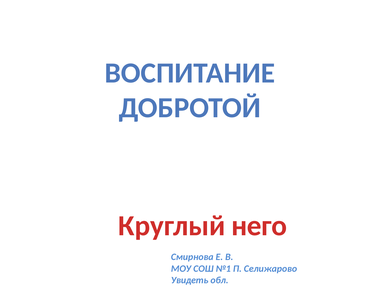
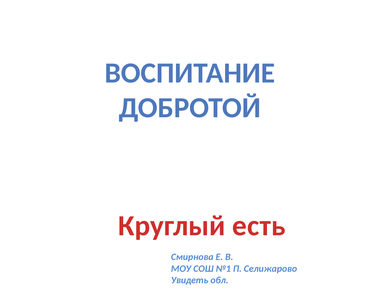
него: него -> есть
